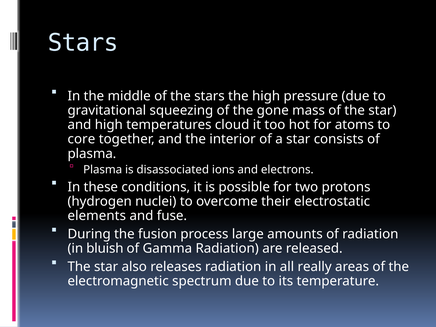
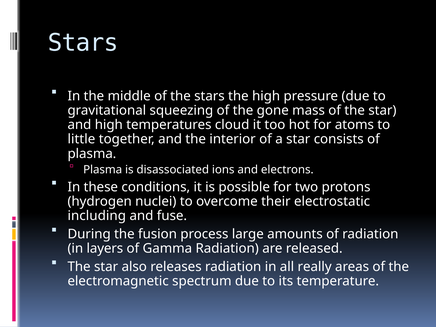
core: core -> little
elements: elements -> including
bluish: bluish -> layers
